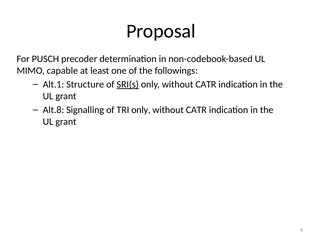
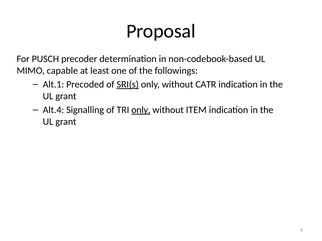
Structure: Structure -> Precoded
Alt.8: Alt.8 -> Alt.4
only at (141, 110) underline: none -> present
CATR at (196, 110): CATR -> ITEM
